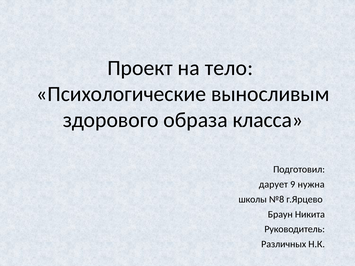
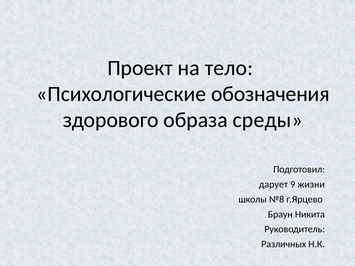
выносливым: выносливым -> обозначения
класса: класса -> среды
нужна: нужна -> жизни
